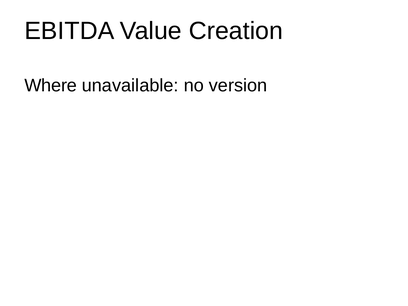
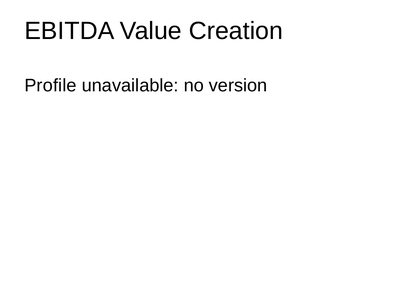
Where: Where -> Profile
